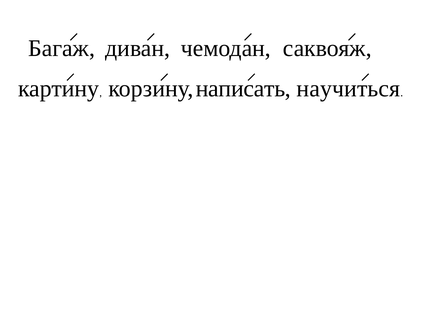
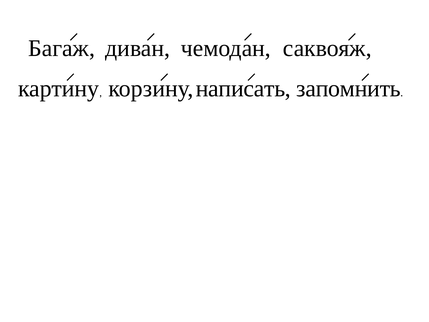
научиться: научиться -> запомнить
